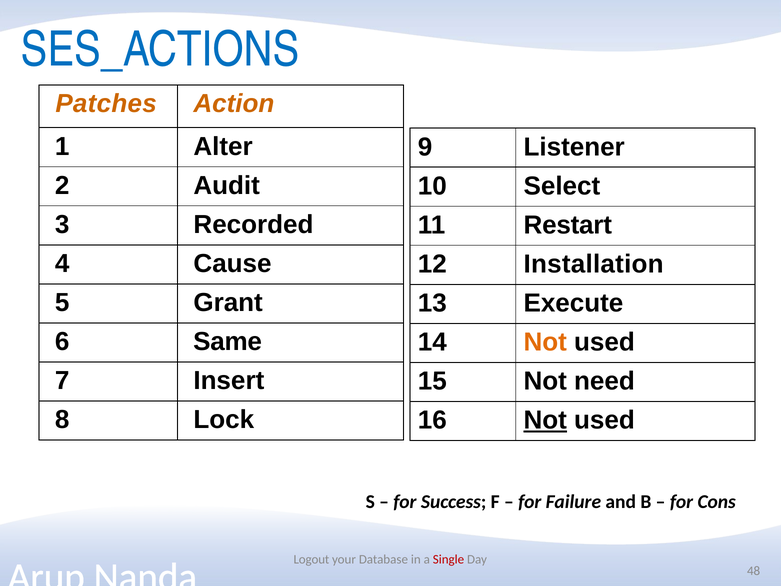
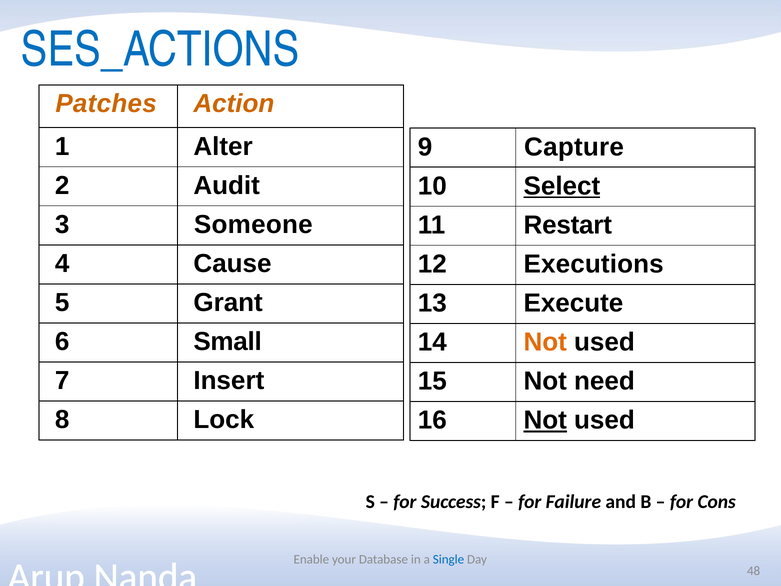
Listener: Listener -> Capture
Select underline: none -> present
Recorded: Recorded -> Someone
Installation: Installation -> Executions
Same: Same -> Small
Logout: Logout -> Enable
Single colour: red -> blue
